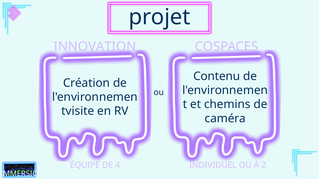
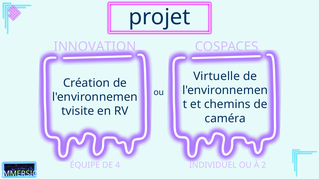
Contenu: Contenu -> Virtuelle
